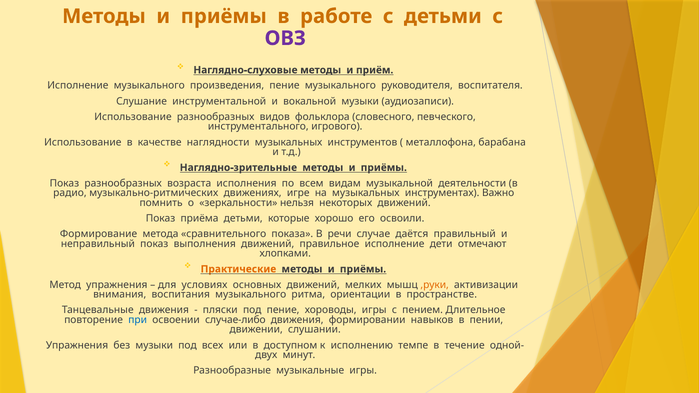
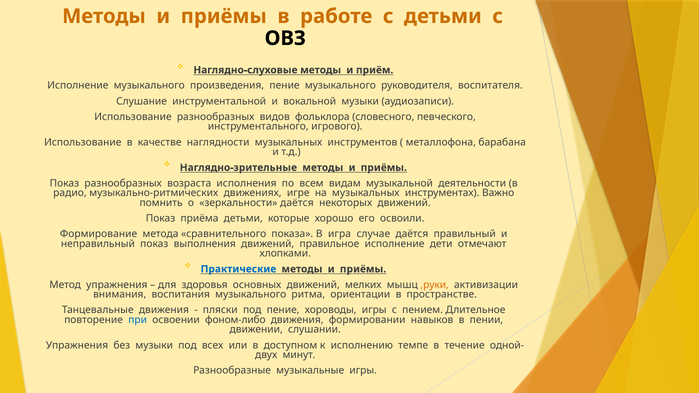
ОВЗ colour: purple -> black
зеркальности нельзя: нельзя -> даётся
речи: речи -> игра
Практические colour: orange -> blue
условиях: условиях -> здоровья
случае-либо: случае-либо -> фоном-либо
